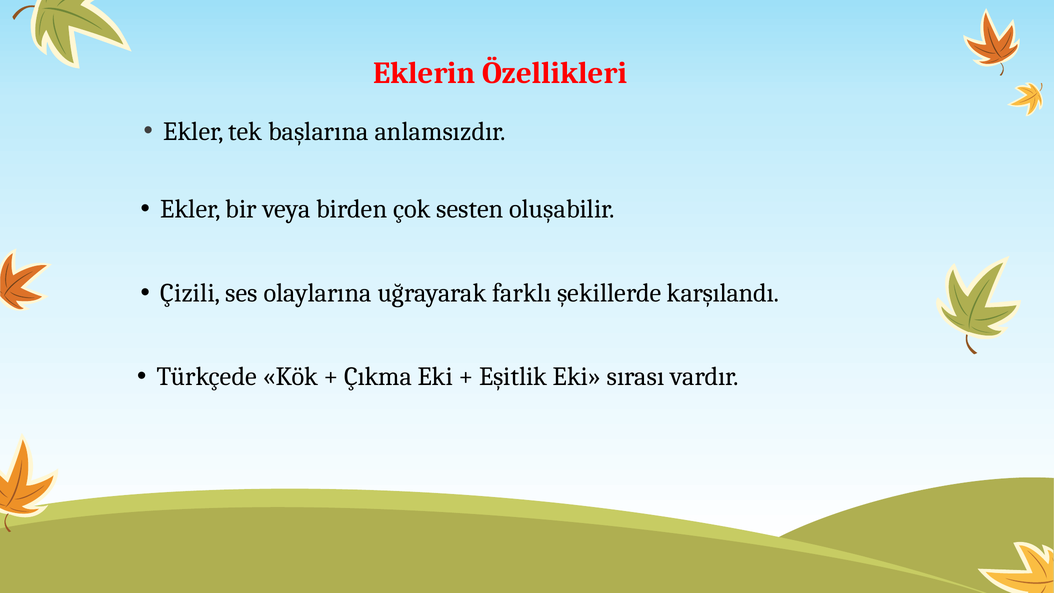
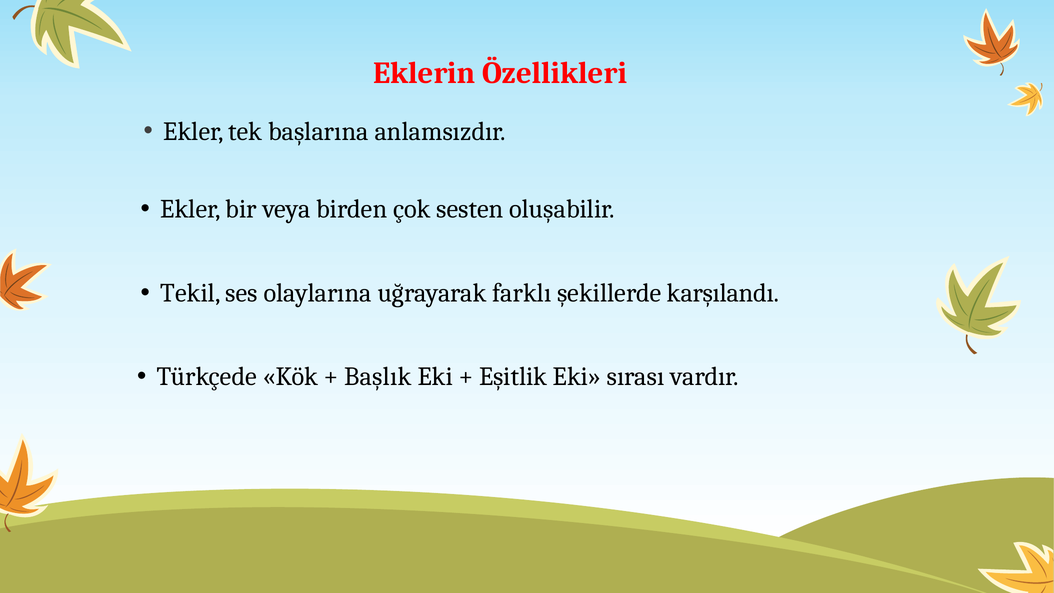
Çizili: Çizili -> Tekil
Çıkma: Çıkma -> Başlık
